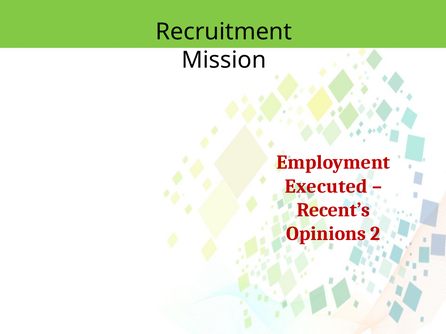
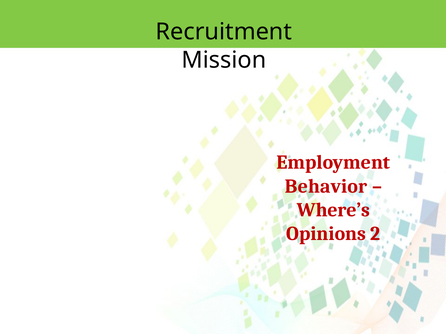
Executed: Executed -> Behavior
Recent’s: Recent’s -> Where’s
